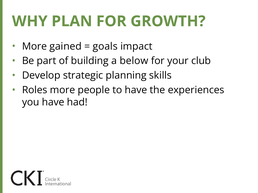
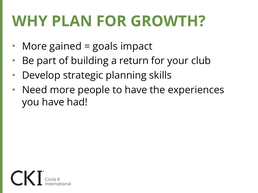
below: below -> return
Roles: Roles -> Need
